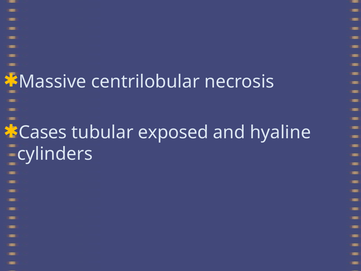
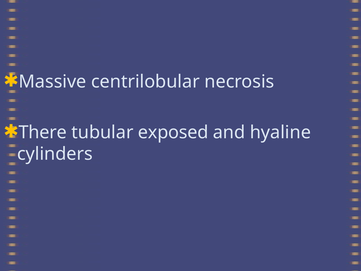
Cases: Cases -> There
